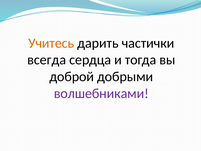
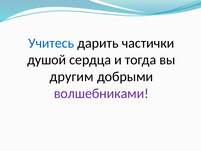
Учитесь colour: orange -> blue
всегда: всегда -> душой
доброй: доброй -> другим
